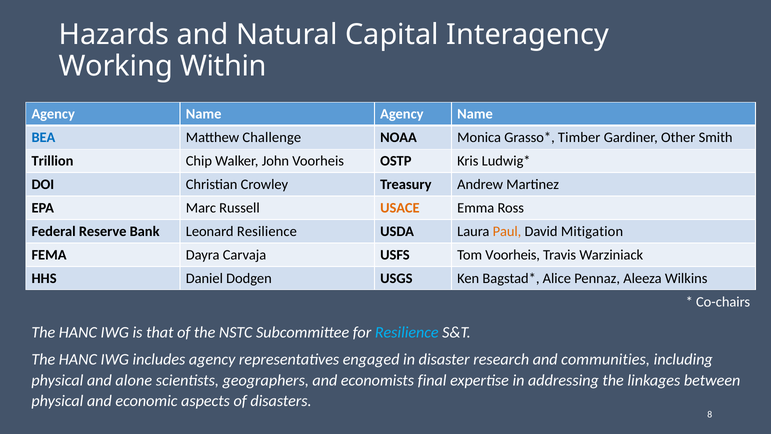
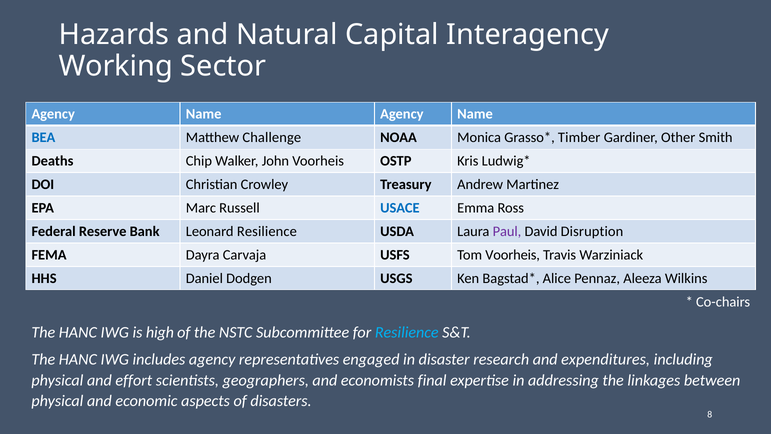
Within: Within -> Sector
Trillion: Trillion -> Deaths
USACE colour: orange -> blue
Paul colour: orange -> purple
Mitigation: Mitigation -> Disruption
that: that -> high
communities: communities -> expenditures
alone: alone -> effort
